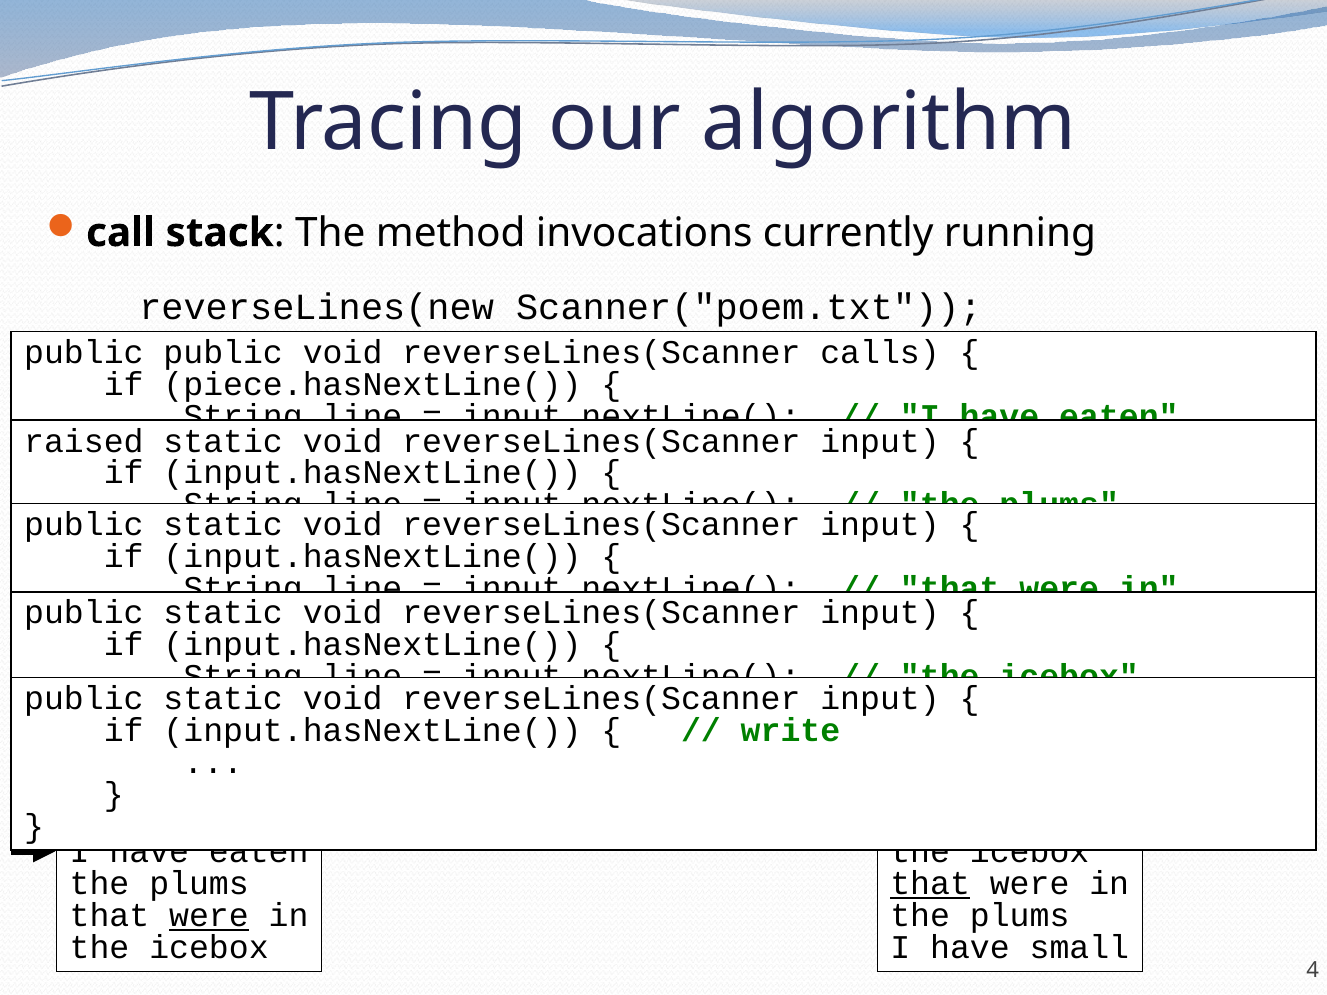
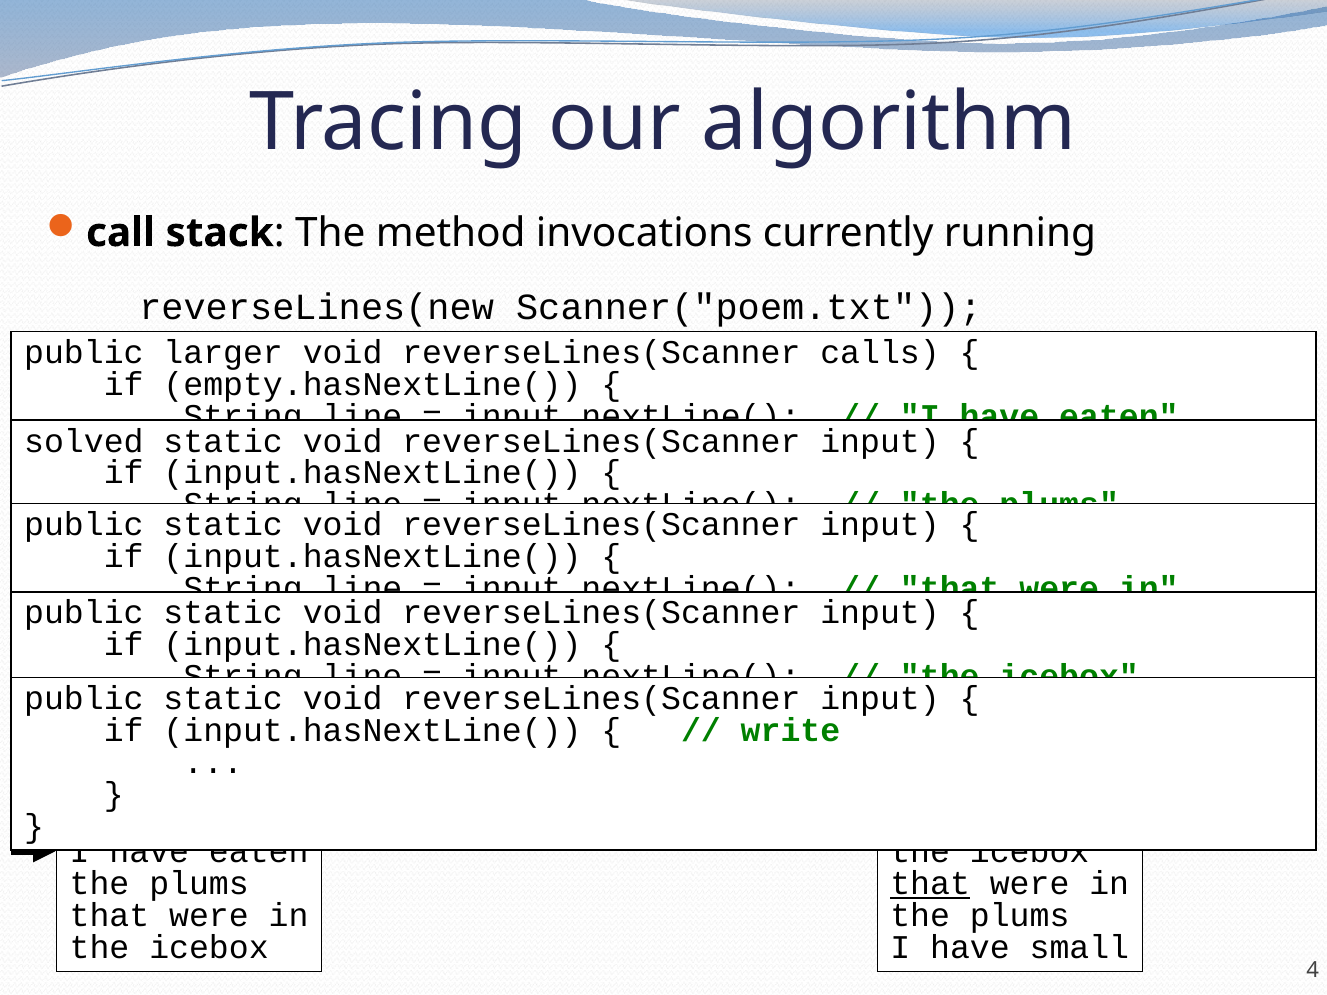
public public: public -> larger
piece.hasNextLine(: piece.hasNextLine( -> empty.hasNextLine(
raised: raised -> solved
were at (209, 916) underline: present -> none
